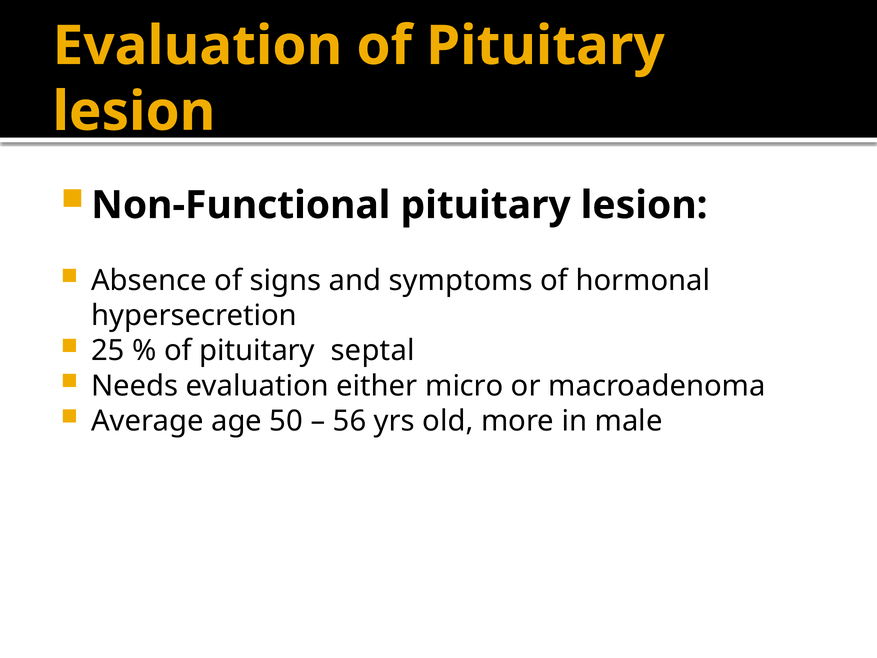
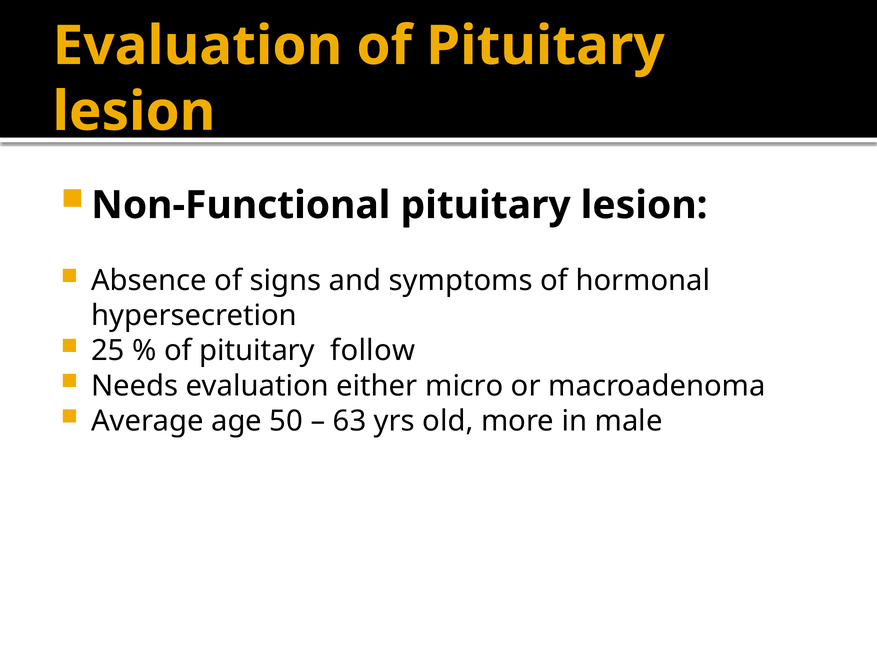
septal: septal -> follow
56: 56 -> 63
